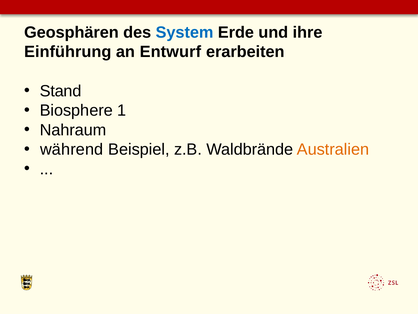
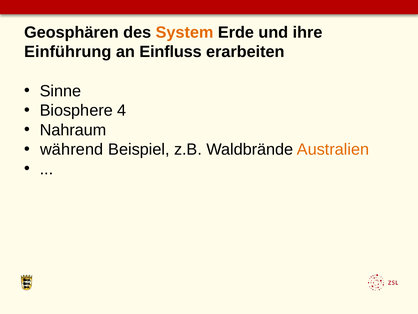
System colour: blue -> orange
Entwurf: Entwurf -> Einfluss
Stand: Stand -> Sinne
1: 1 -> 4
